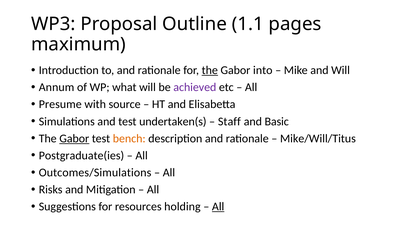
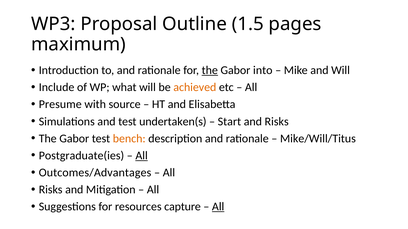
1.1: 1.1 -> 1.5
Annum: Annum -> Include
achieved colour: purple -> orange
Staff: Staff -> Start
and Basic: Basic -> Risks
Gabor at (74, 139) underline: present -> none
All at (142, 156) underline: none -> present
Outcomes/Simulations: Outcomes/Simulations -> Outcomes/Advantages
holding: holding -> capture
